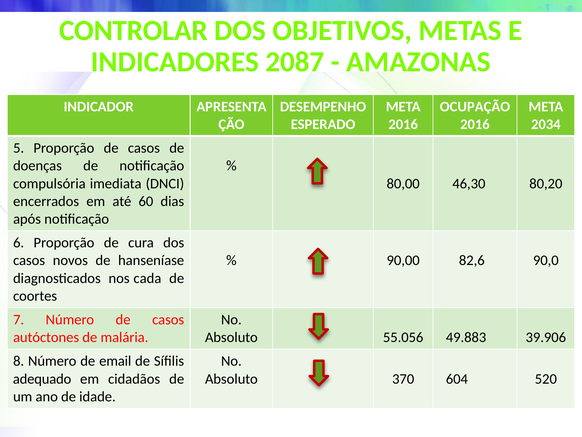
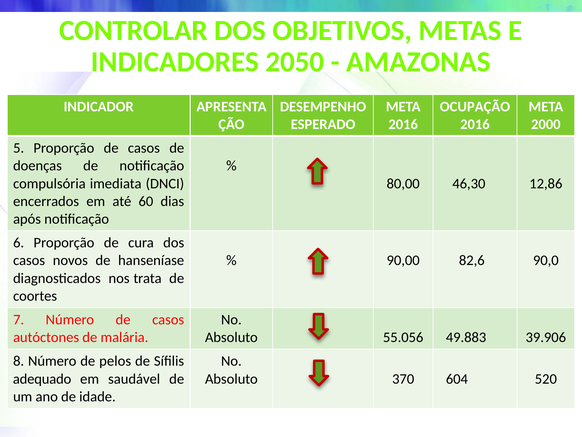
2087: 2087 -> 2050
2034: 2034 -> 2000
80,20: 80,20 -> 12,86
cada: cada -> trata
email: email -> pelos
cidadãos: cidadãos -> saudável
